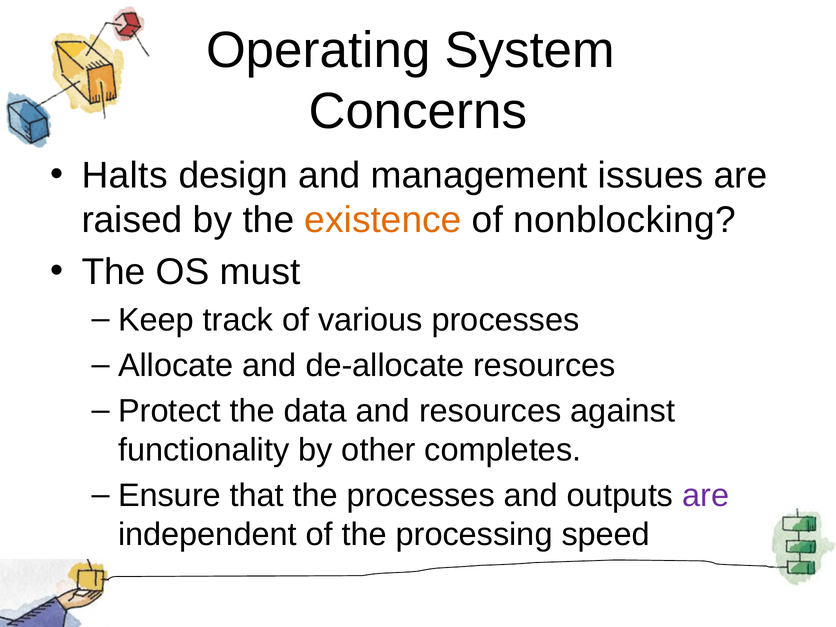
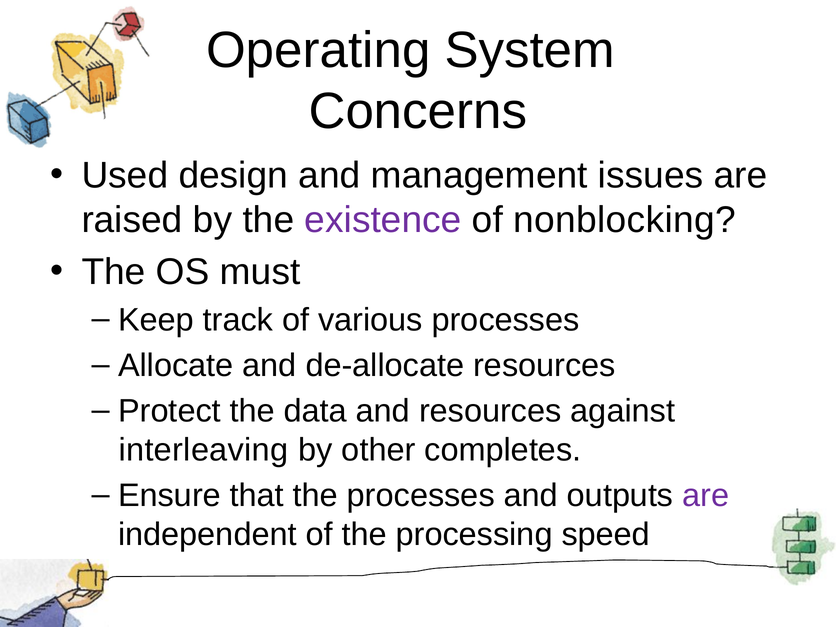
Halts: Halts -> Used
existence colour: orange -> purple
functionality: functionality -> interleaving
